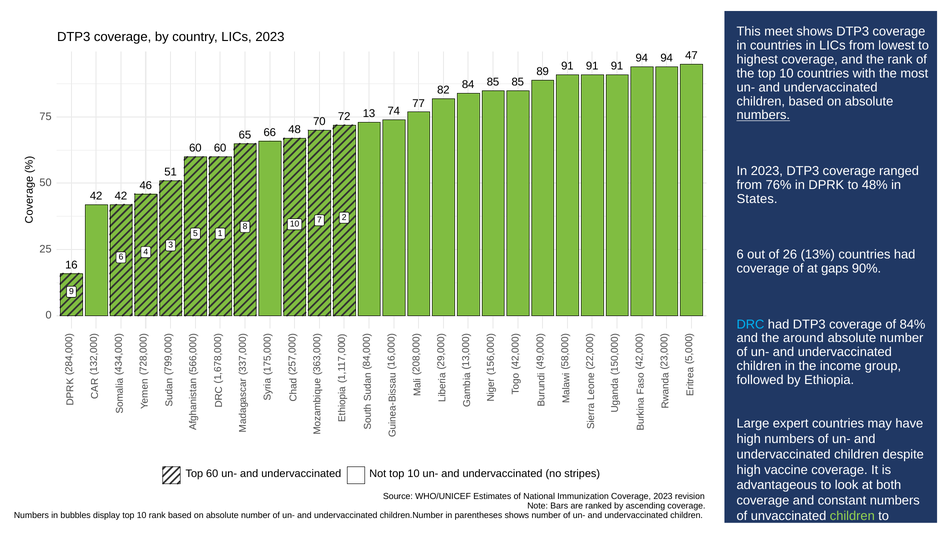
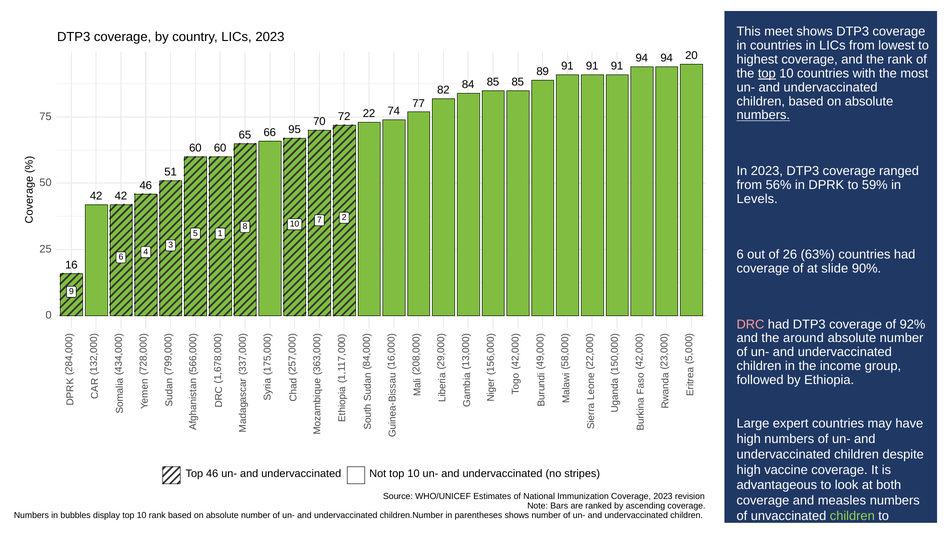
47: 47 -> 20
top at (767, 73) underline: none -> present
13: 13 -> 22
48: 48 -> 95
76%: 76% -> 56%
48%: 48% -> 59%
States: States -> Levels
13%: 13% -> 63%
gaps: gaps -> slide
DRC colour: light blue -> pink
84%: 84% -> 92%
Top 60: 60 -> 46
constant: constant -> measles
